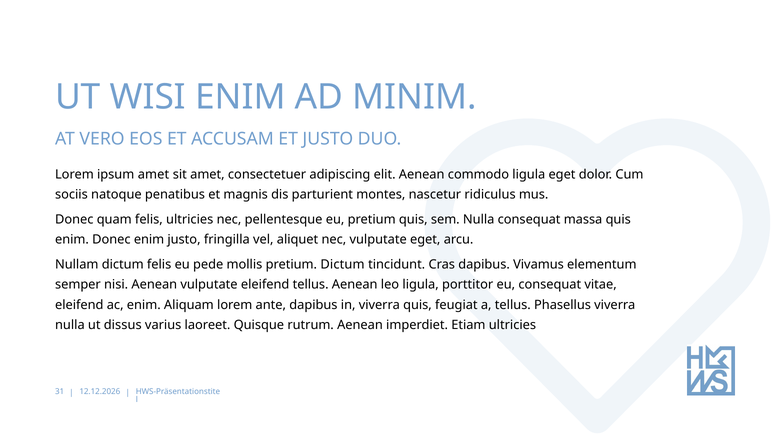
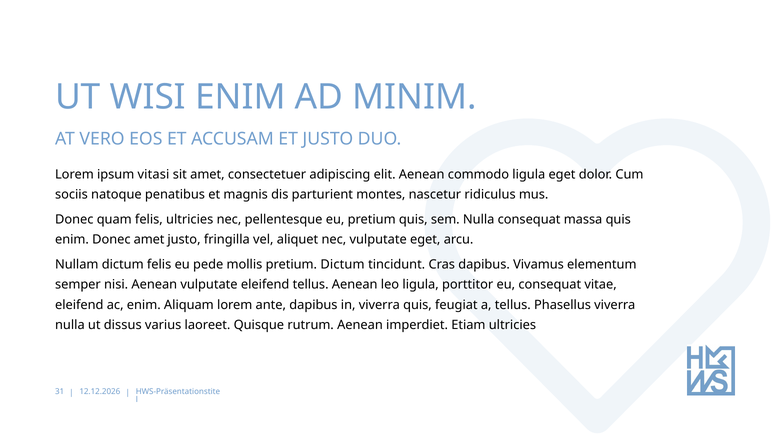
ipsum amet: amet -> vitasi
Donec enim: enim -> amet
